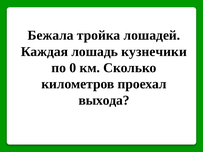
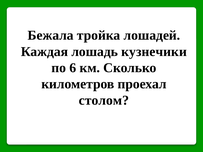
0: 0 -> 6
выхода: выхода -> столом
